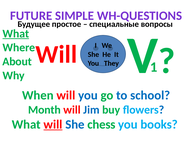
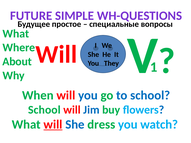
What at (16, 34) underline: present -> none
Month at (44, 110): Month -> School
chess: chess -> dress
books: books -> watch
